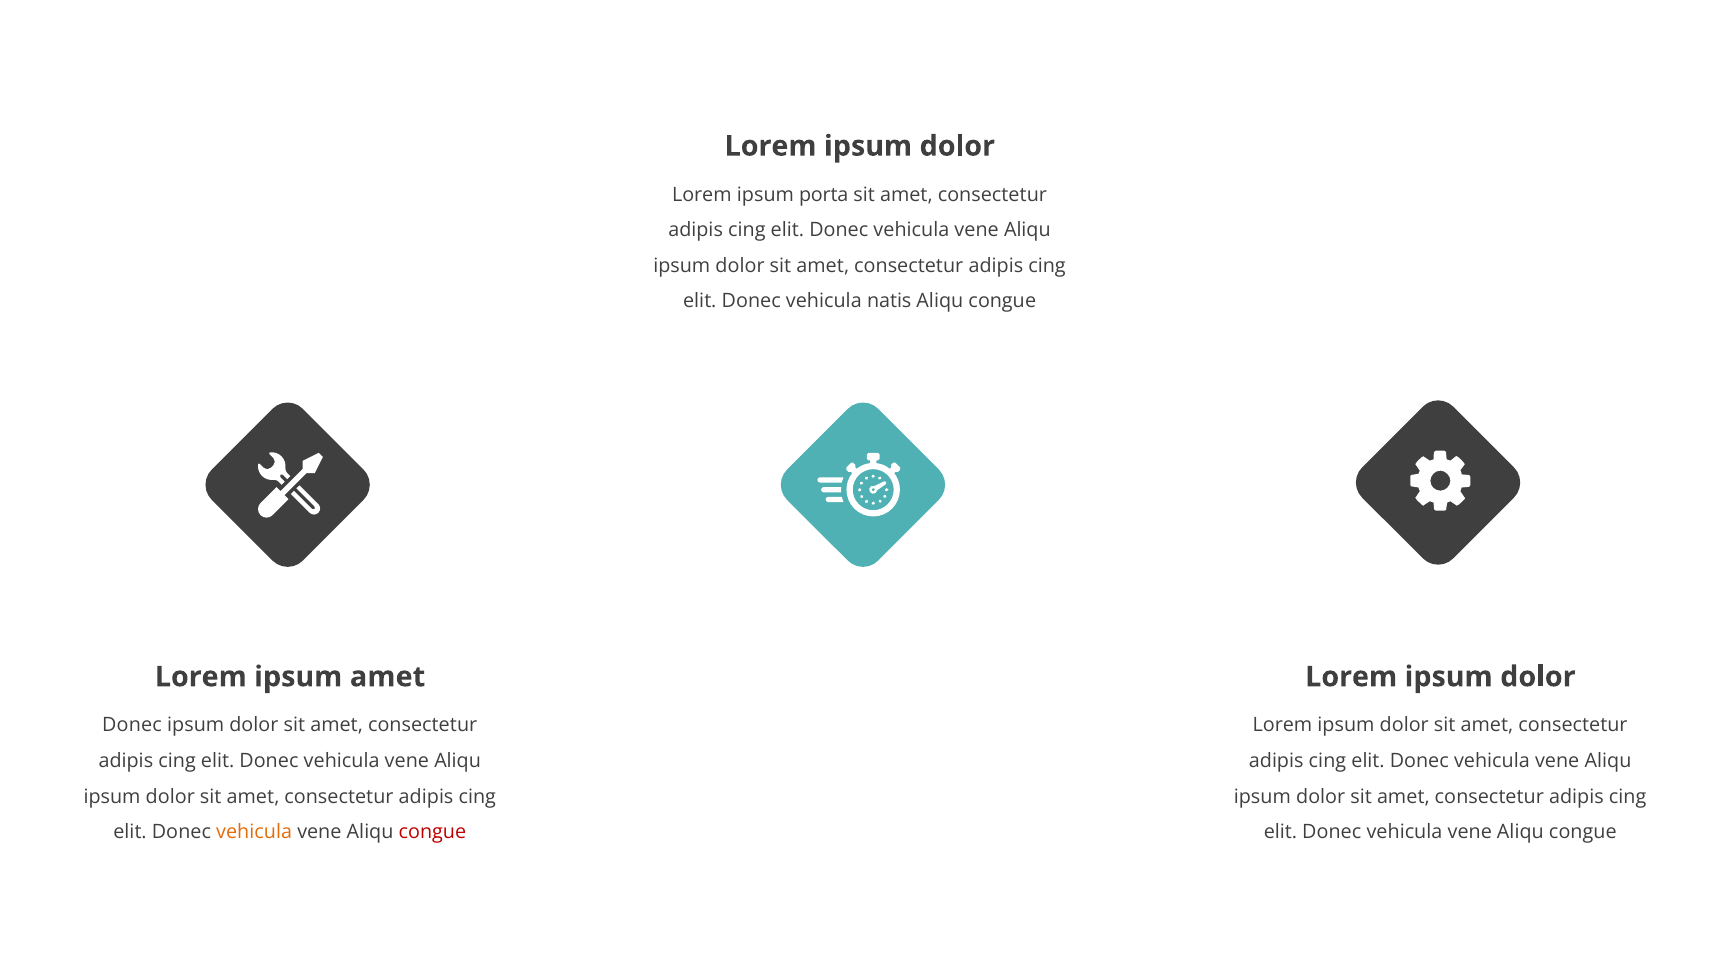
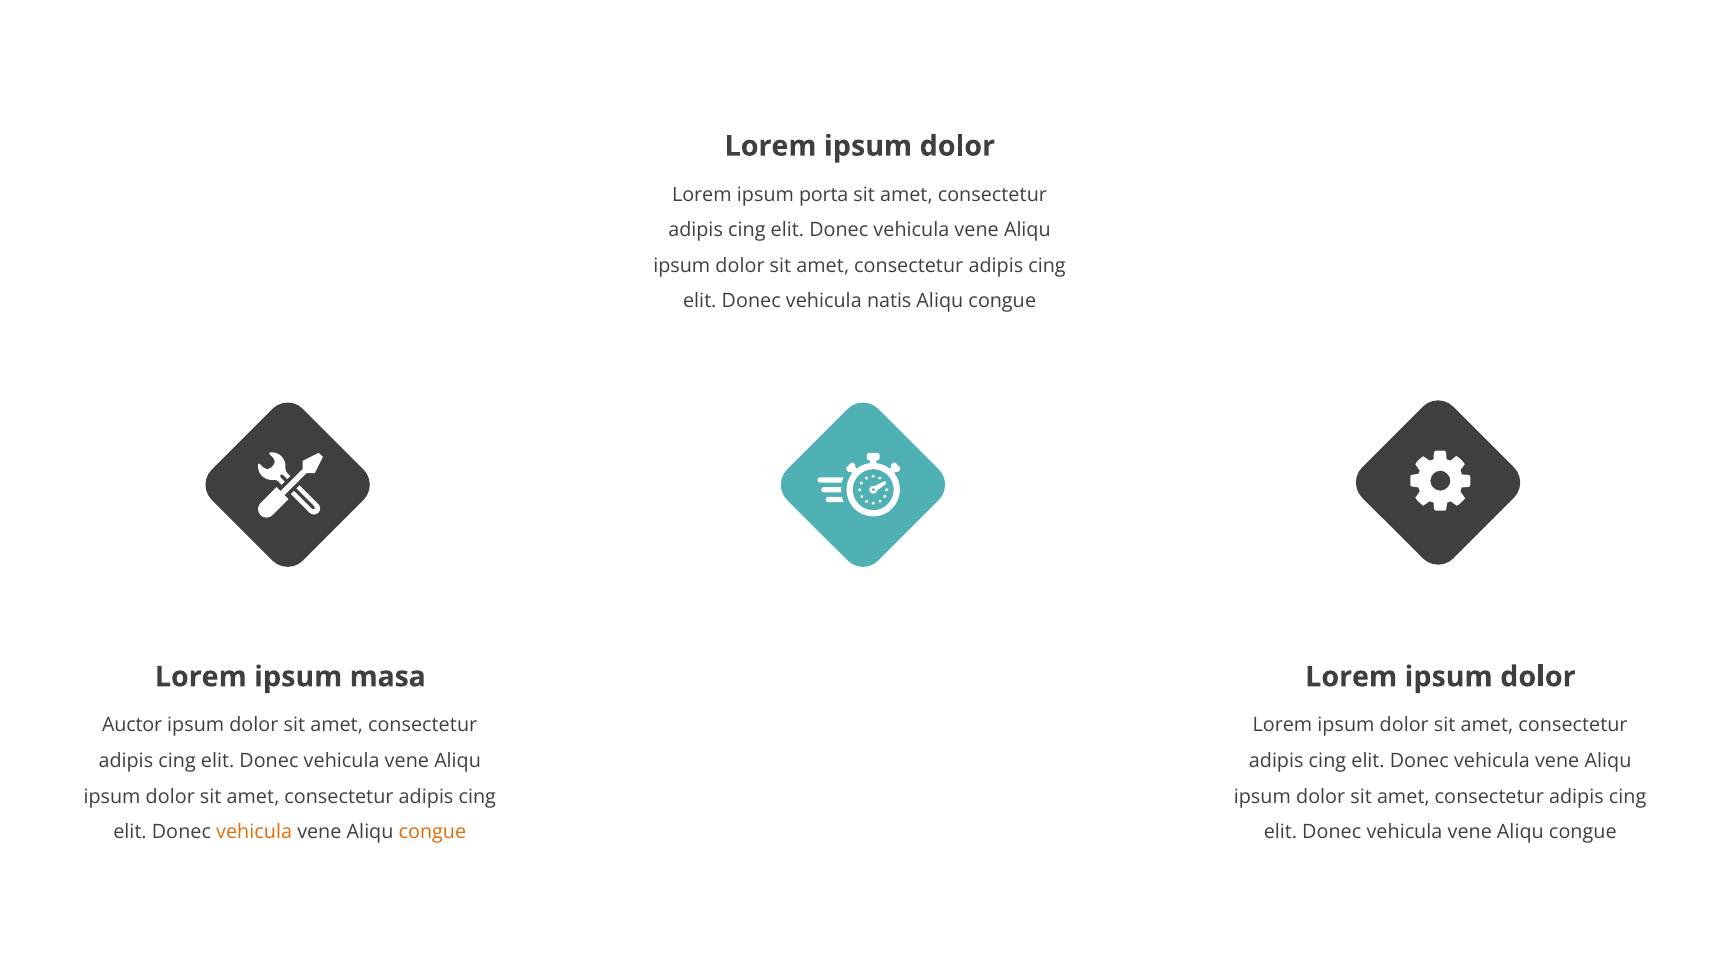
ipsum amet: amet -> masa
Donec at (132, 725): Donec -> Auctor
congue at (432, 832) colour: red -> orange
